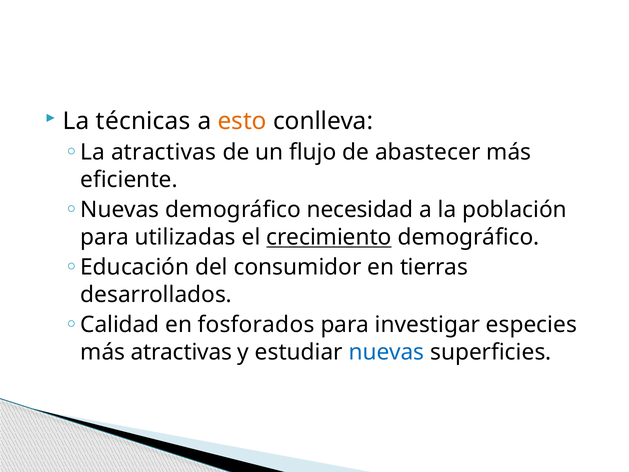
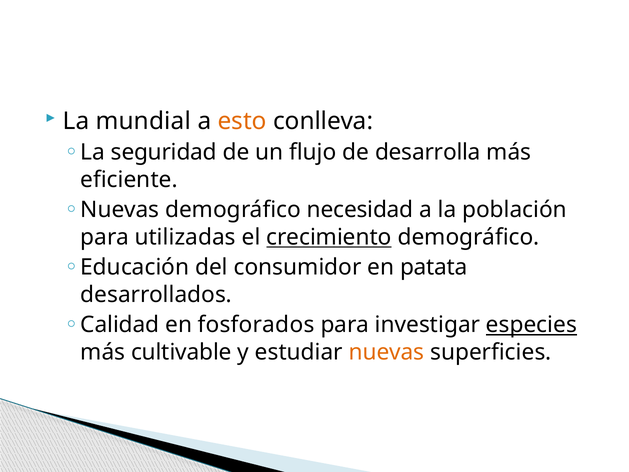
técnicas: técnicas -> mundial
La atractivas: atractivas -> seguridad
abastecer: abastecer -> desarrolla
tierras: tierras -> patata
especies underline: none -> present
más atractivas: atractivas -> cultivable
nuevas at (387, 352) colour: blue -> orange
